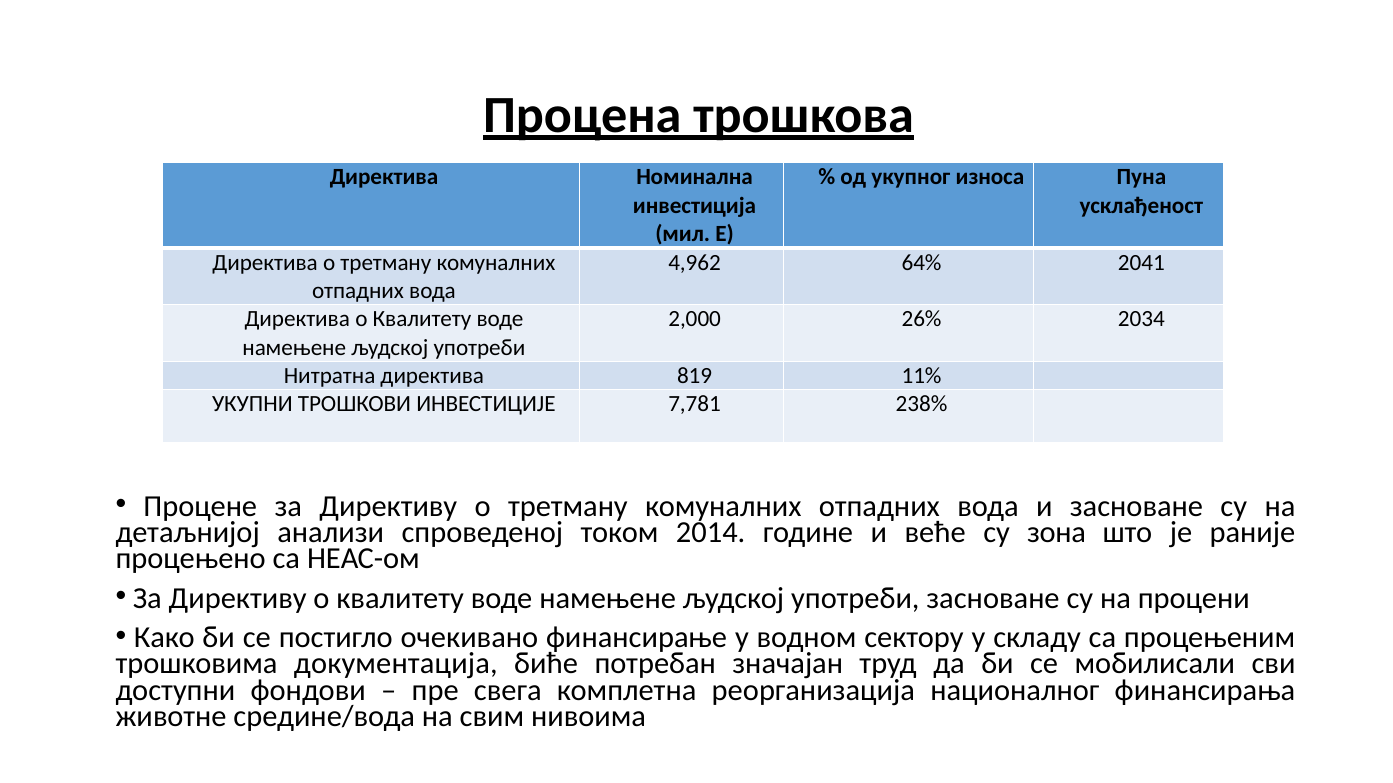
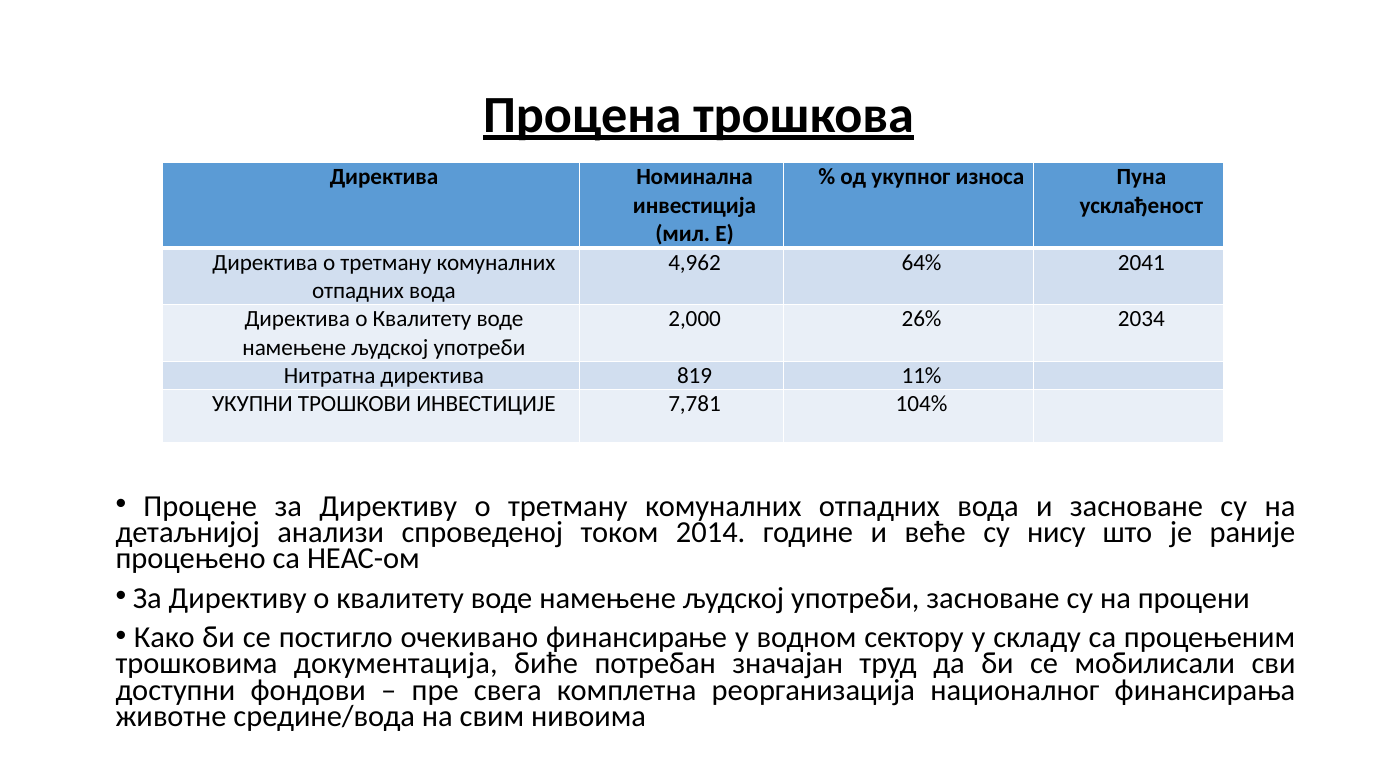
238%: 238% -> 104%
зона: зона -> нису
